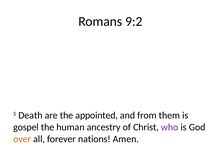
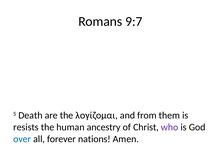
9:2: 9:2 -> 9:7
appointed: appointed -> λογίζομαι
gospel: gospel -> resists
over colour: orange -> blue
